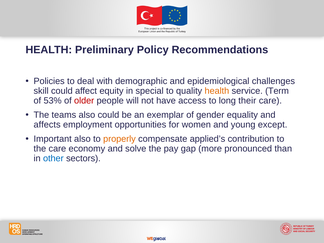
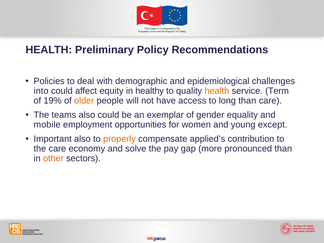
skill: skill -> into
special: special -> healthy
53%: 53% -> 19%
older colour: red -> orange
long their: their -> than
affects: affects -> mobile
other colour: blue -> orange
